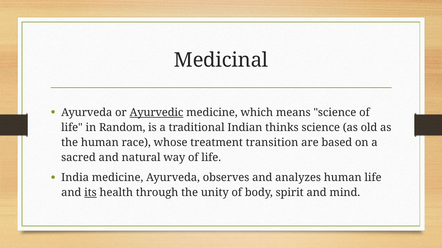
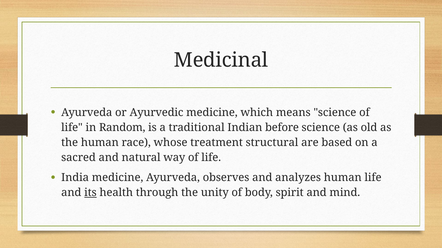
Ayurvedic underline: present -> none
thinks: thinks -> before
transition: transition -> structural
